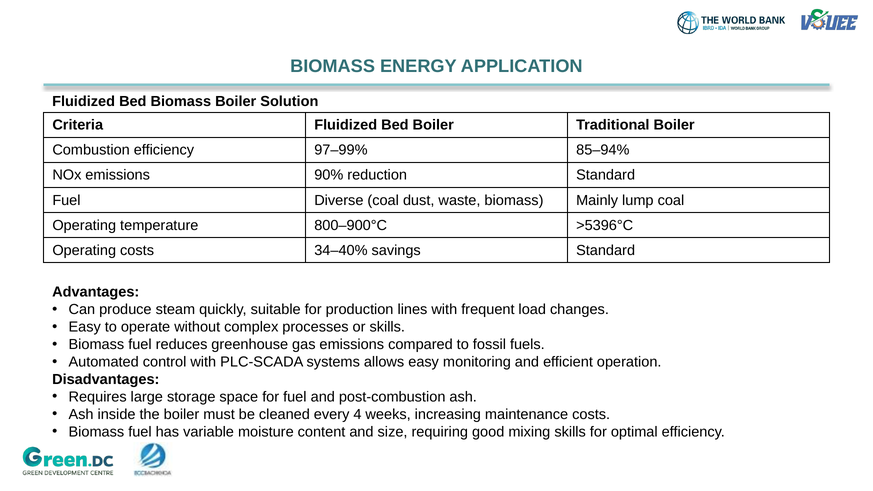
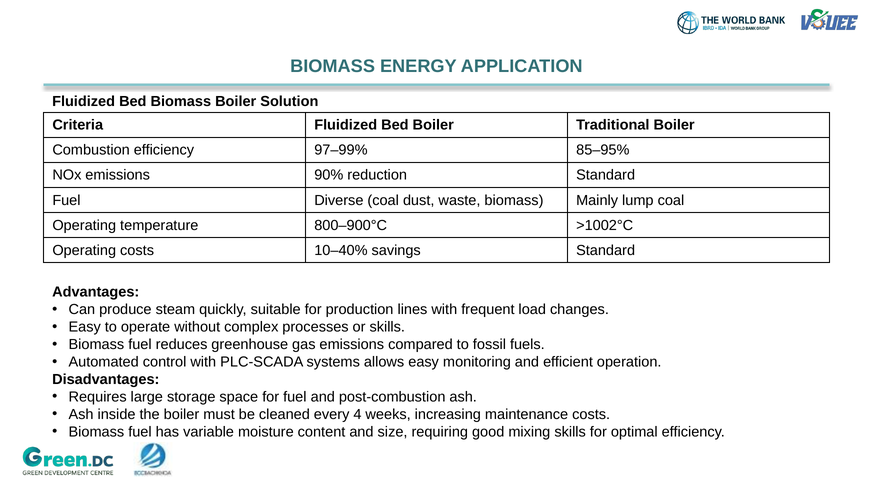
85–94%: 85–94% -> 85–95%
>5396°C: >5396°C -> >1002°C
34–40%: 34–40% -> 10–40%
